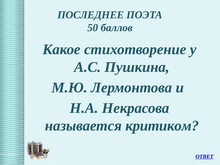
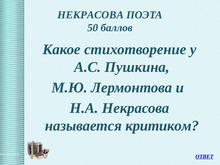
ПОСЛЕДНЕЕ at (91, 15): ПОСЛЕДНЕЕ -> НЕКРАСОВА
